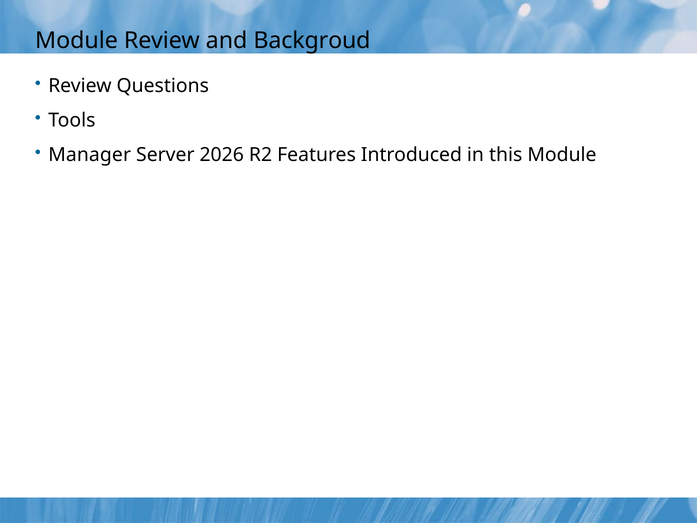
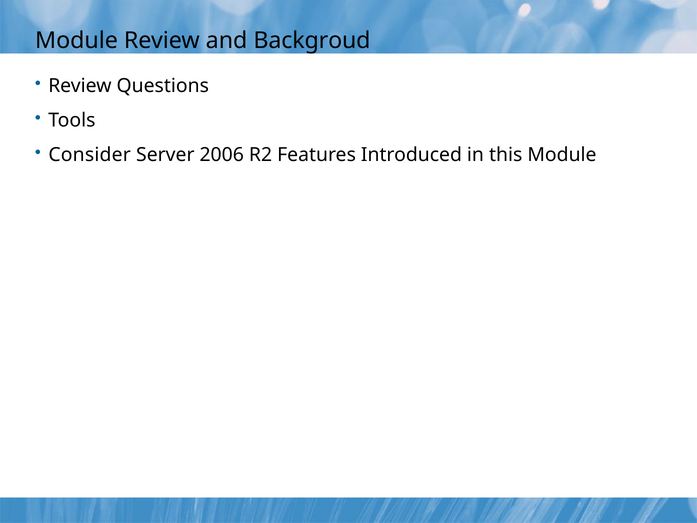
Manager: Manager -> Consider
2026: 2026 -> 2006
